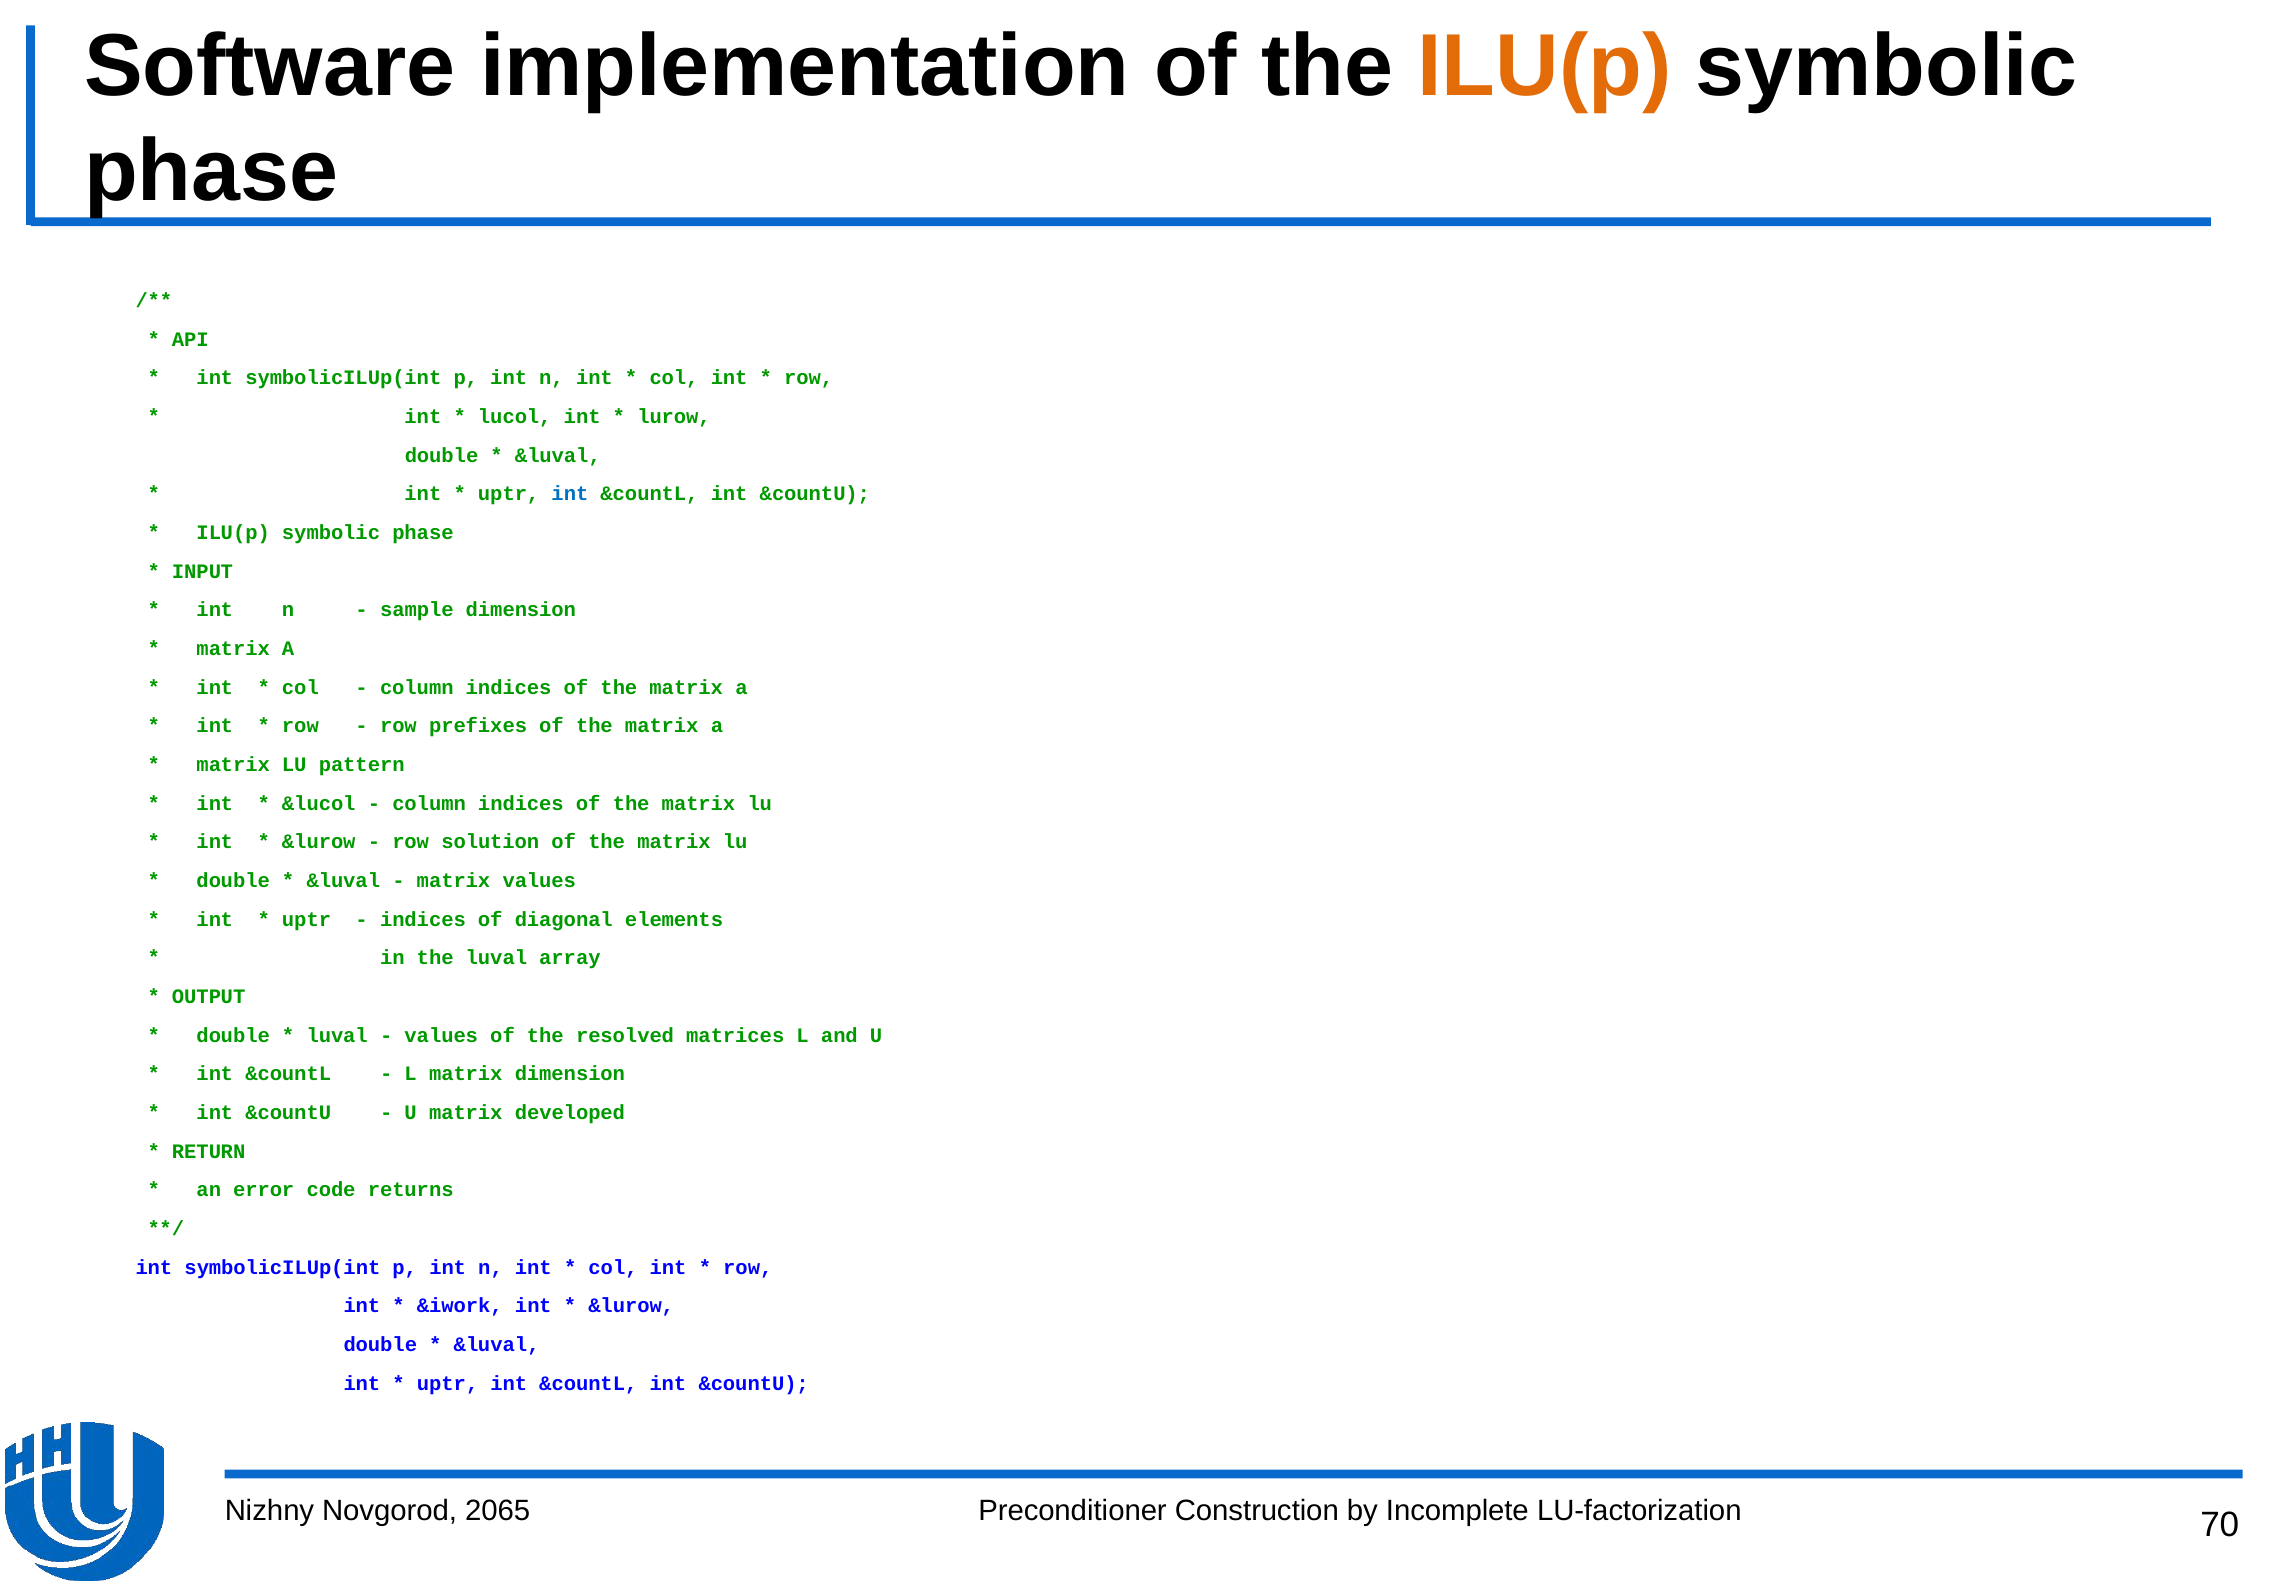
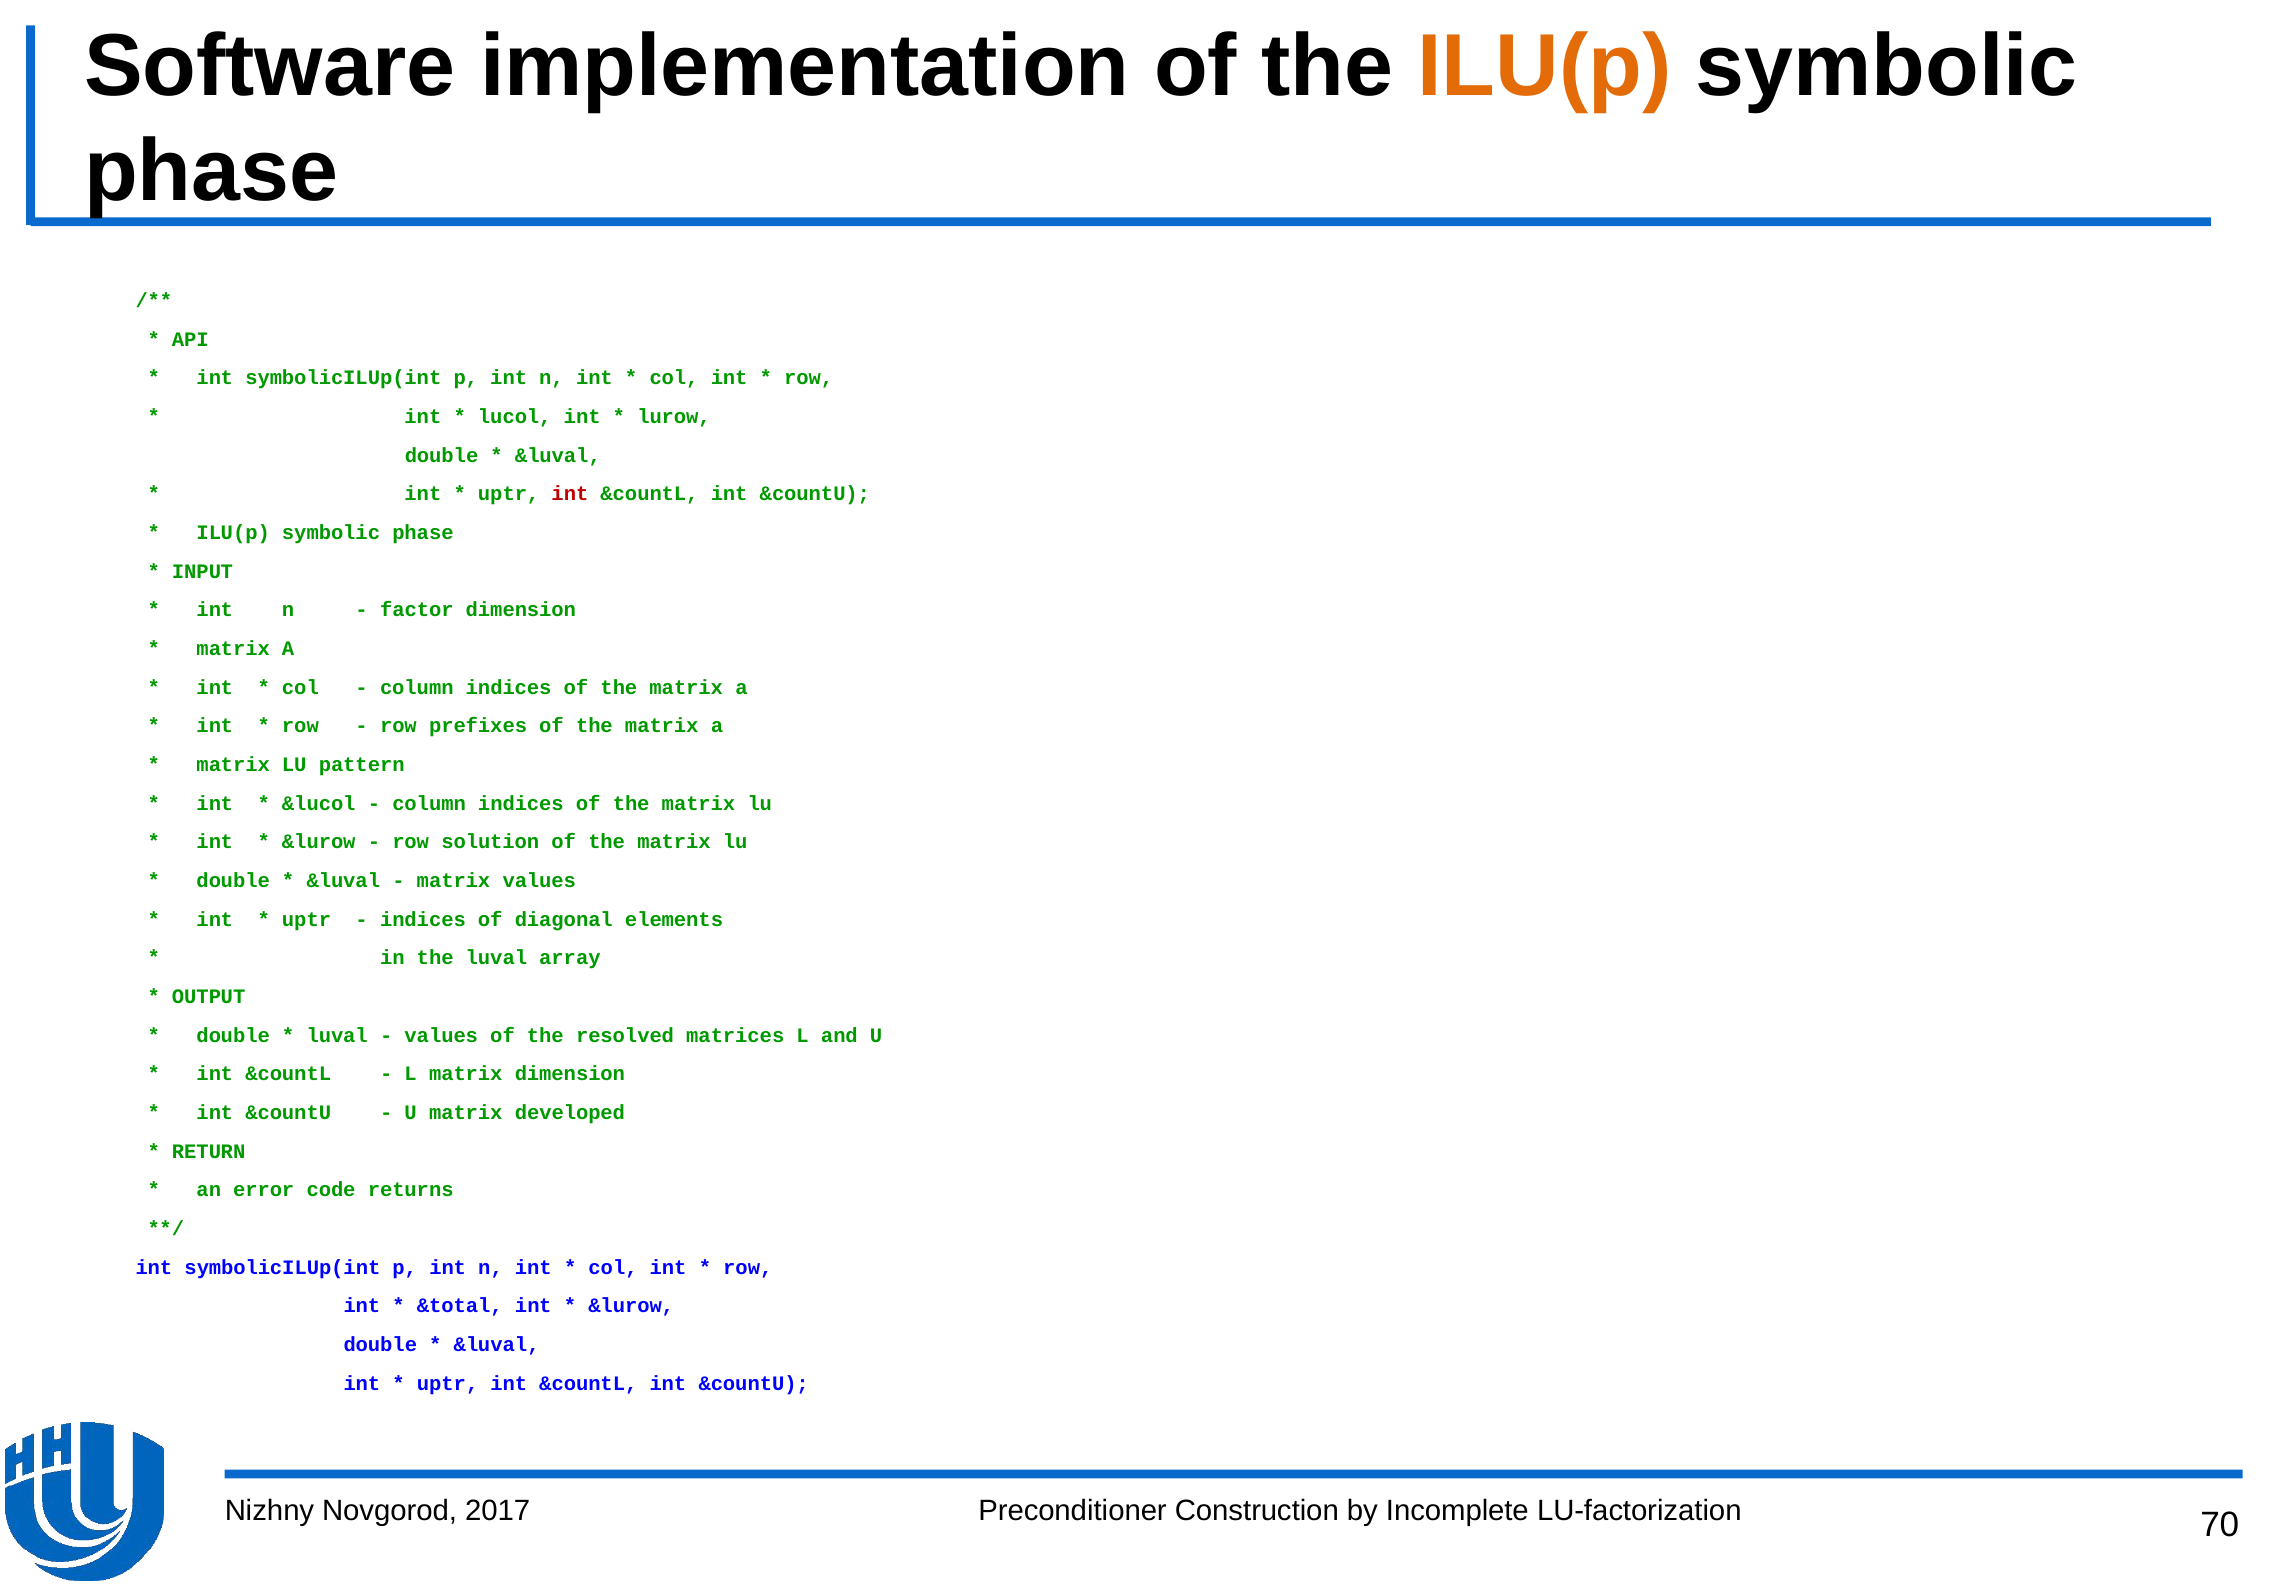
int at (570, 494) colour: blue -> red
sample: sample -> factor
&iwork: &iwork -> &total
2065: 2065 -> 2017
